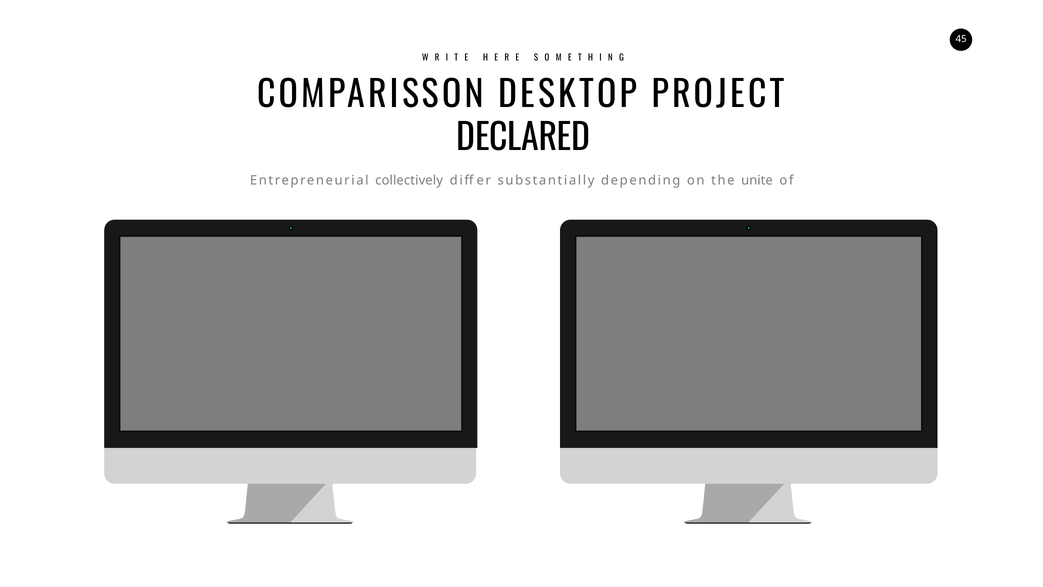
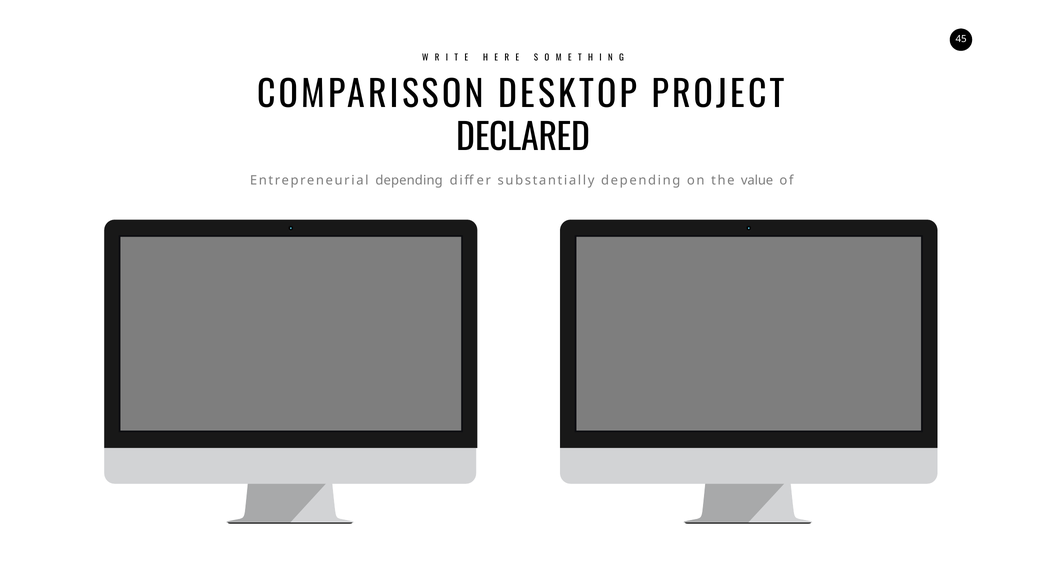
Entrepreneurial collectively: collectively -> depending
unite: unite -> value
